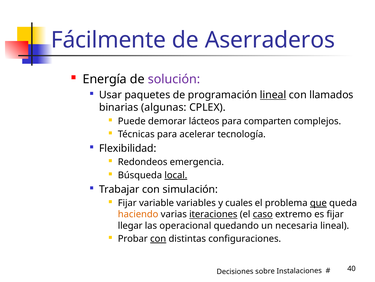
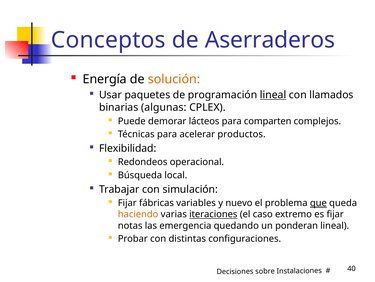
Fácilmente: Fácilmente -> Conceptos
solución colour: purple -> orange
tecnología: tecnología -> productos
emergencia: emergencia -> operacional
local underline: present -> none
variable: variable -> fábricas
cuales: cuales -> nuevo
caso underline: present -> none
llegar: llegar -> notas
operacional: operacional -> emergencia
necesaria: necesaria -> ponderan
con at (158, 238) underline: present -> none
